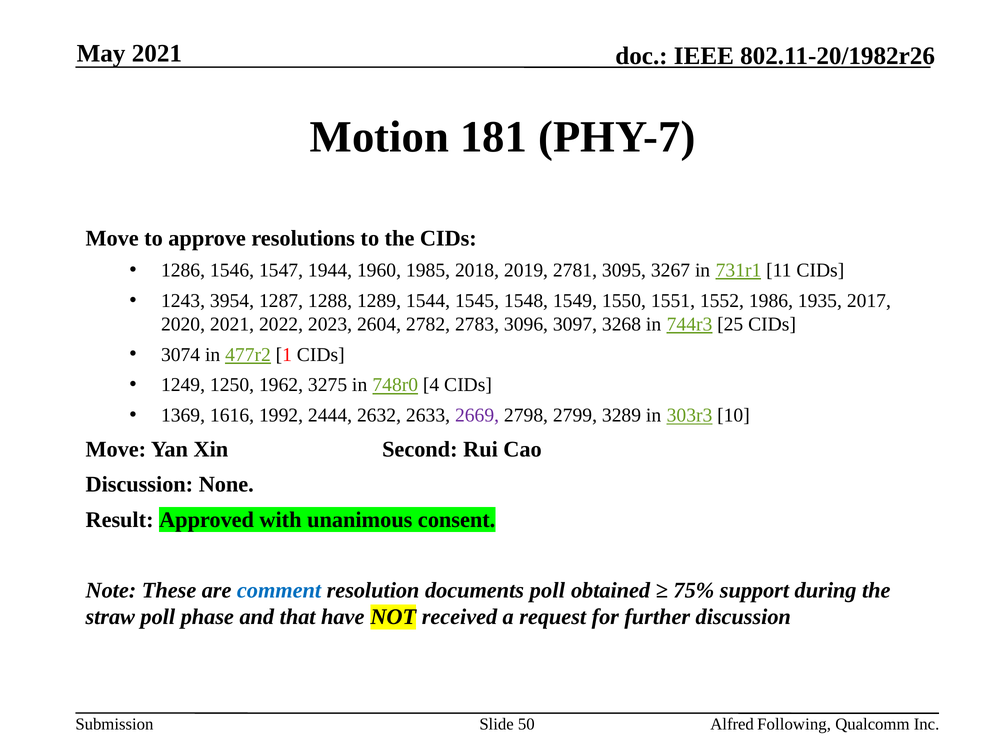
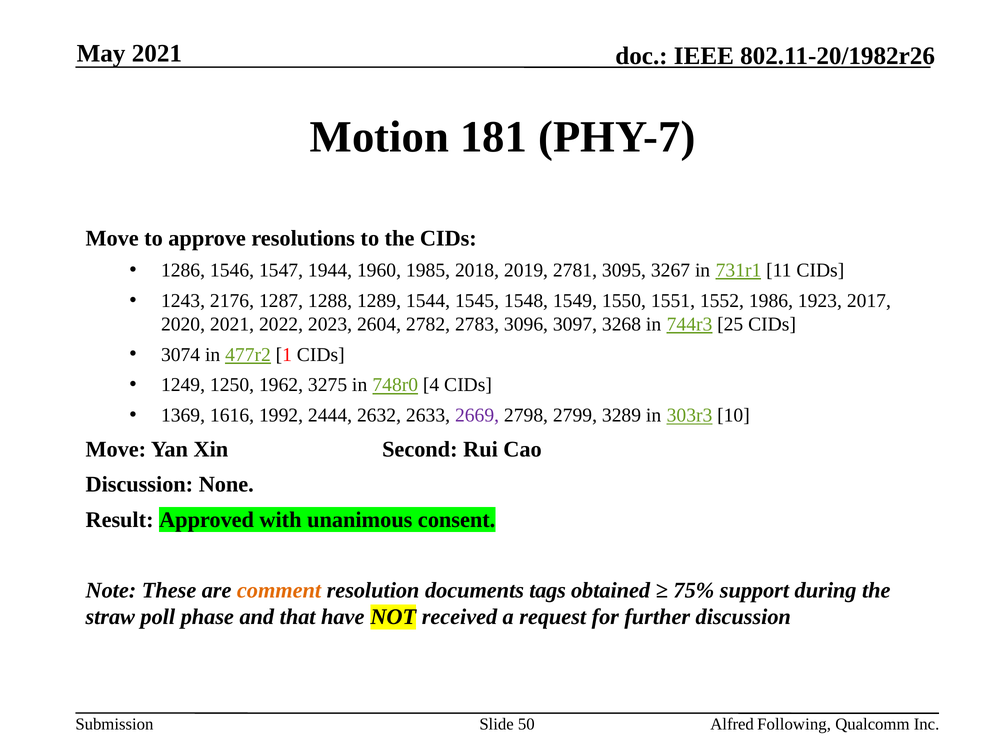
3954: 3954 -> 2176
1935: 1935 -> 1923
comment colour: blue -> orange
documents poll: poll -> tags
